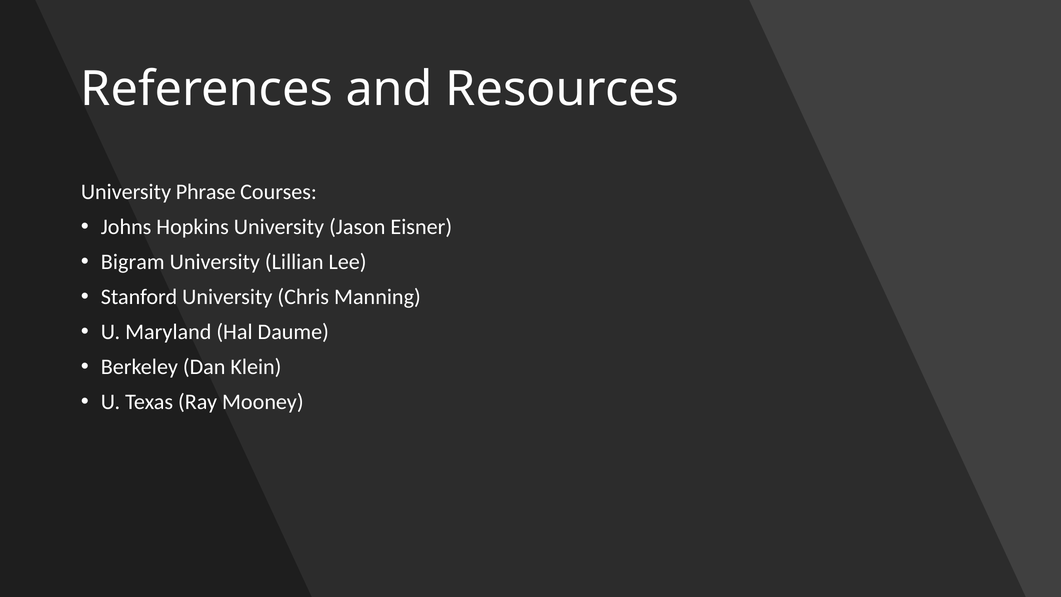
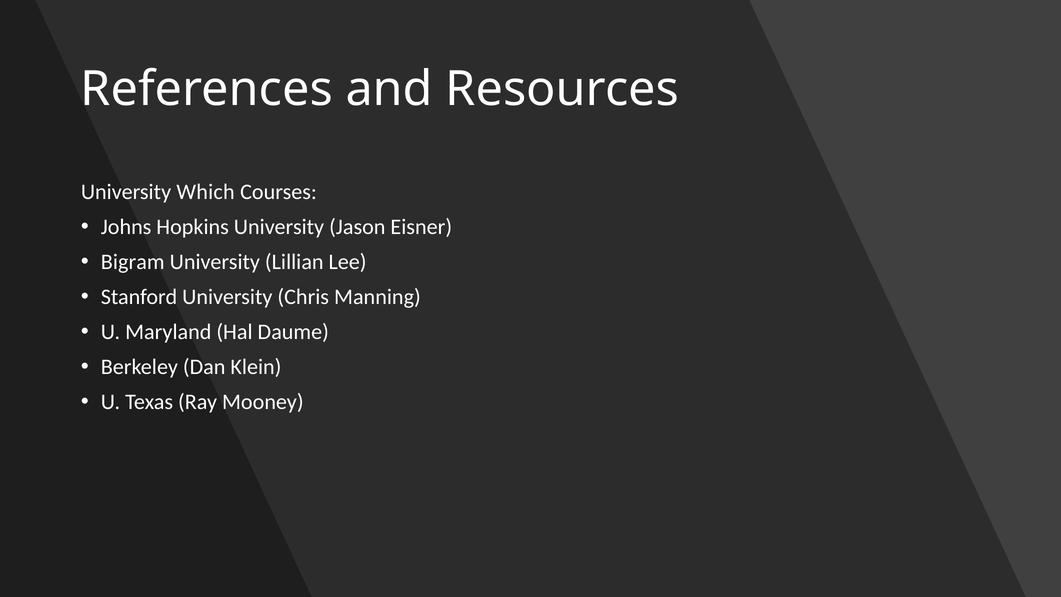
Phrase: Phrase -> Which
